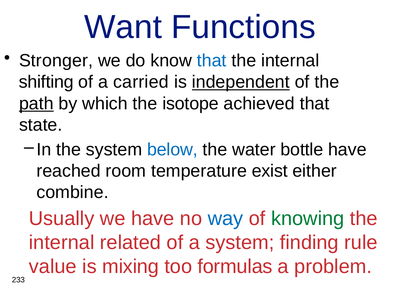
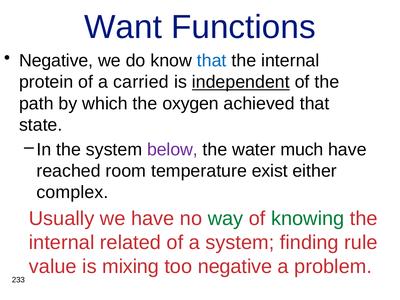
Stronger at (56, 61): Stronger -> Negative
shifting: shifting -> protein
path underline: present -> none
isotope: isotope -> oxygen
below colour: blue -> purple
bottle: bottle -> much
combine: combine -> complex
way colour: blue -> green
too formulas: formulas -> negative
